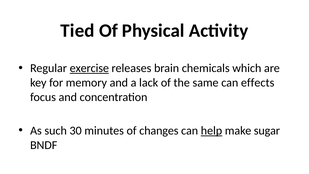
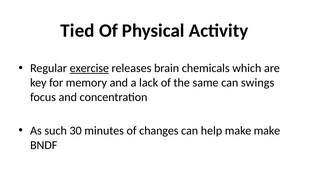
effects: effects -> swings
help underline: present -> none
make sugar: sugar -> make
